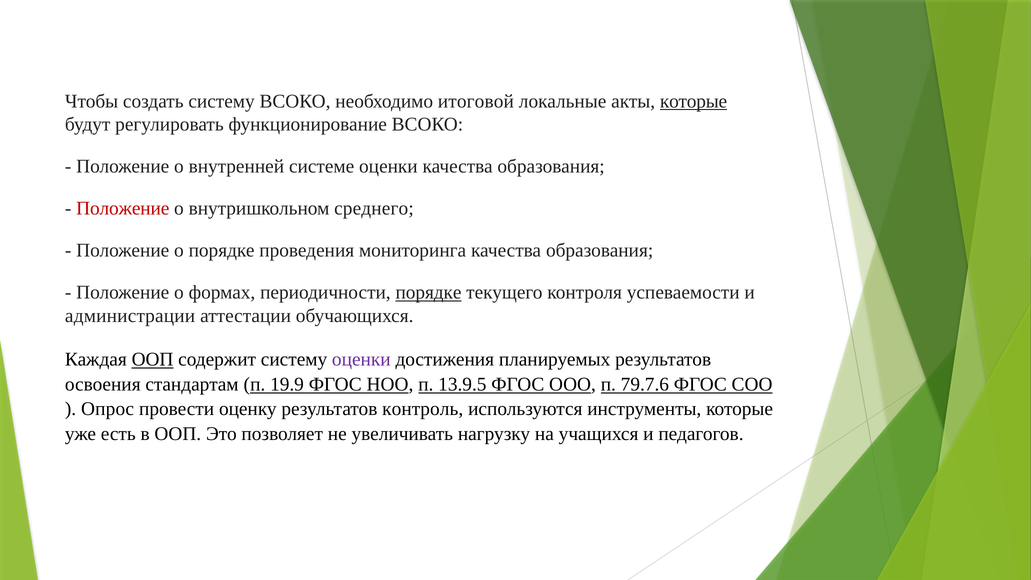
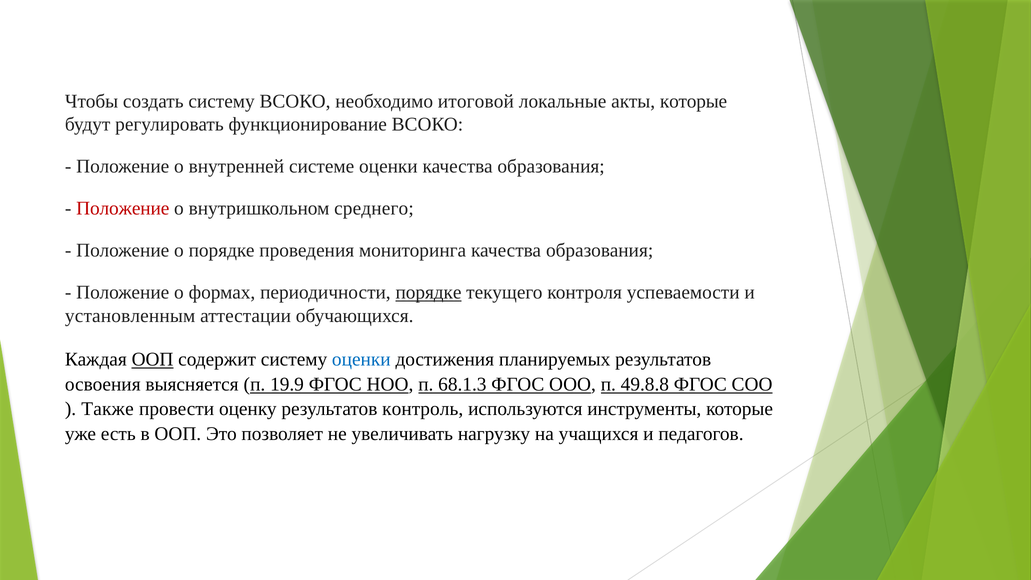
которые at (694, 101) underline: present -> none
администрации: администрации -> установленным
оценки at (361, 359) colour: purple -> blue
стандартам: стандартам -> выясняется
13.9.5: 13.9.5 -> 68.1.3
79.7.6: 79.7.6 -> 49.8.8
Опрос: Опрос -> Также
